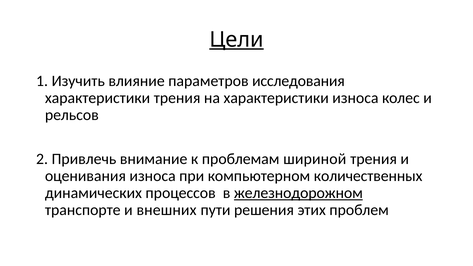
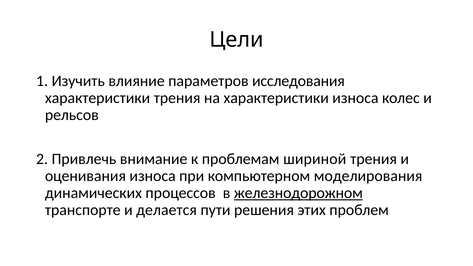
Цели underline: present -> none
количественных: количественных -> моделирования
внешних: внешних -> делается
